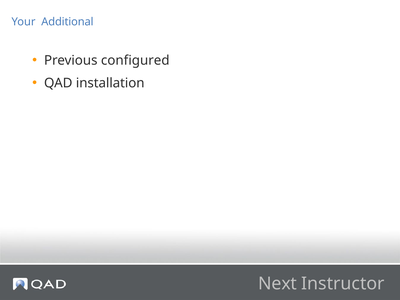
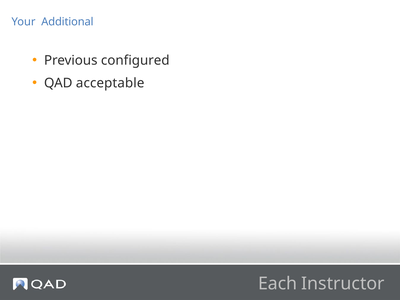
installation: installation -> acceptable
Next: Next -> Each
